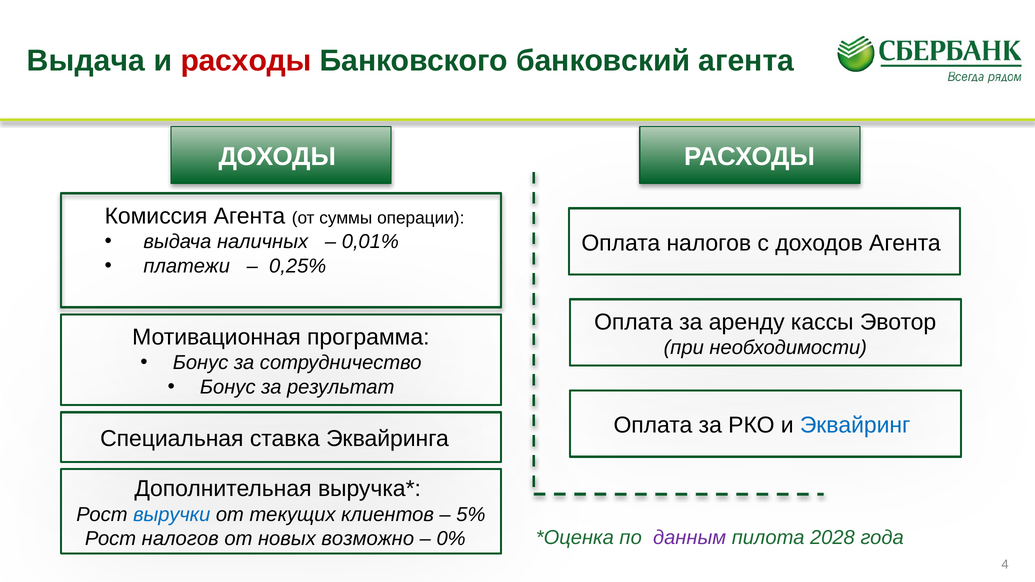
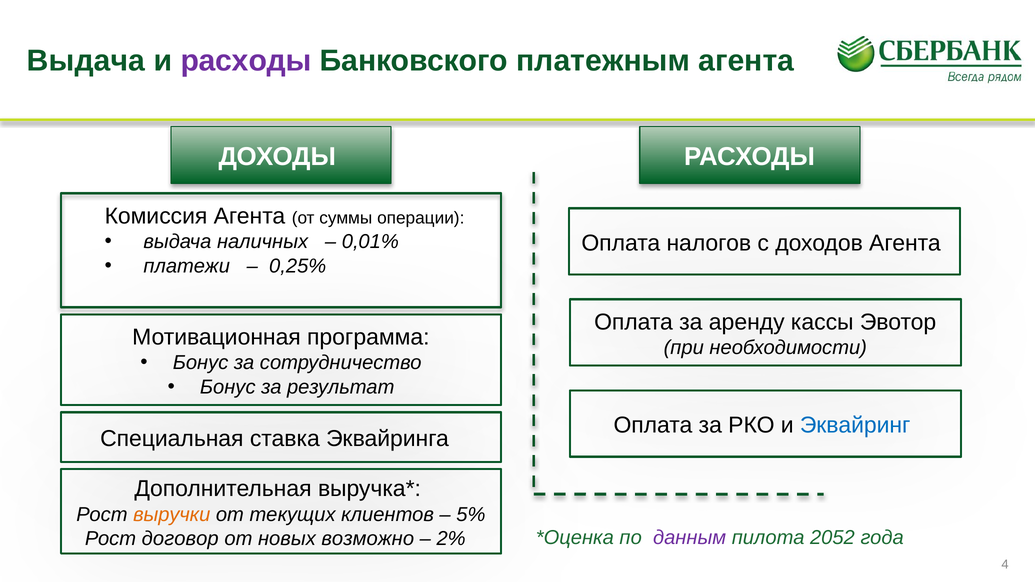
расходы at (246, 61) colour: red -> purple
банковский: банковский -> платежным
выручки colour: blue -> orange
2028: 2028 -> 2052
Рост налогов: налогов -> договор
0%: 0% -> 2%
